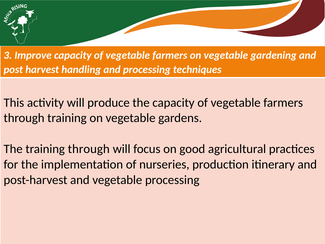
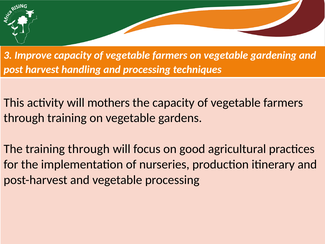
produce: produce -> mothers
